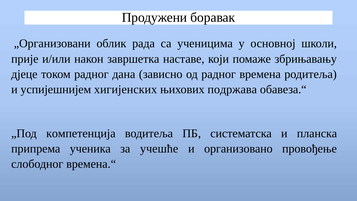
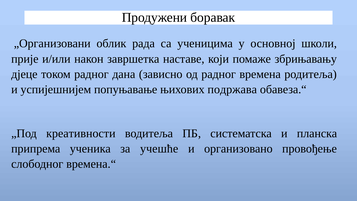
хигијенских: хигијенских -> попуњавање
компетенција: компетенција -> креативности
